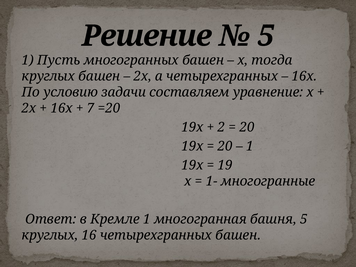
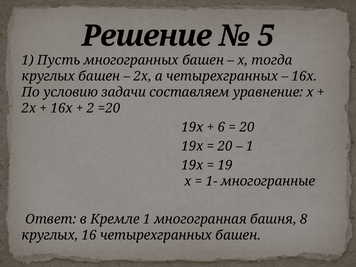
7: 7 -> 2
2: 2 -> 6
башня 5: 5 -> 8
